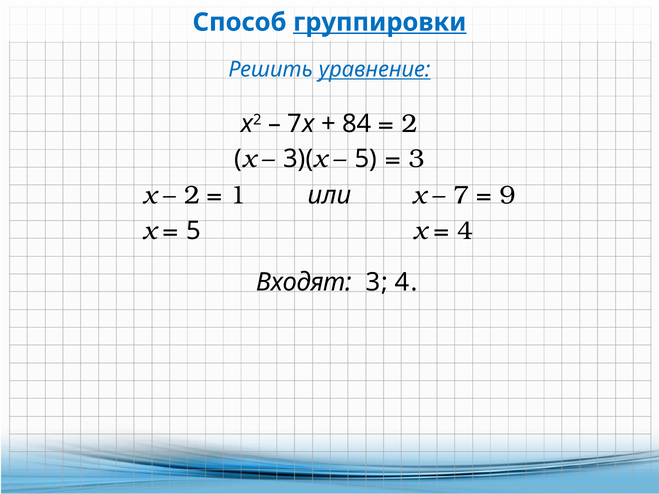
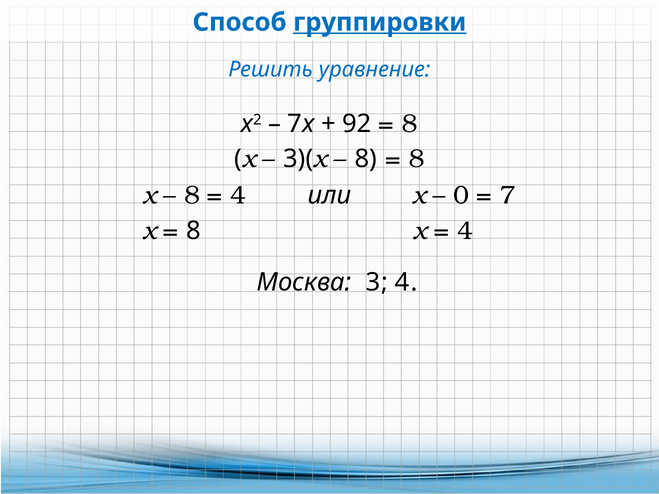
уравнение underline: present -> none
84: 84 -> 92
2 at (410, 124): 2 -> 8
5 at (366, 159): 5 -> 8
3 at (416, 159): 3 -> 8
2 at (192, 195): 2 -> 8
1 at (238, 195): 1 -> 4
7: 7 -> 0
9: 9 -> 7
5 at (194, 231): 5 -> 8
Входят: Входят -> Москва
